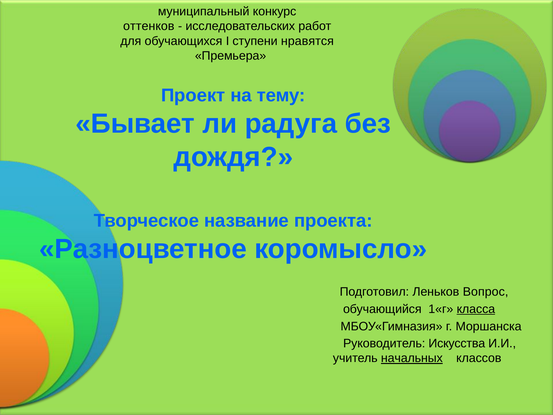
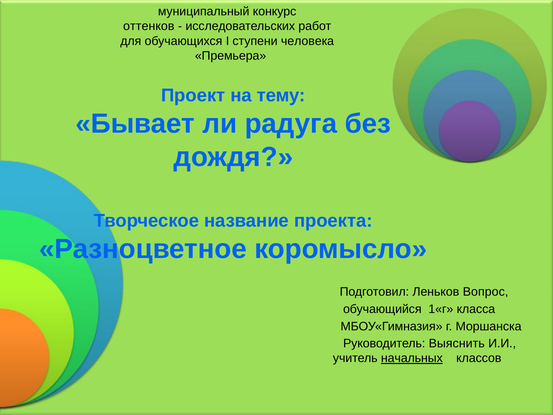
нравятся: нравятся -> человека
класса underline: present -> none
Искусства: Искусства -> Выяснить
